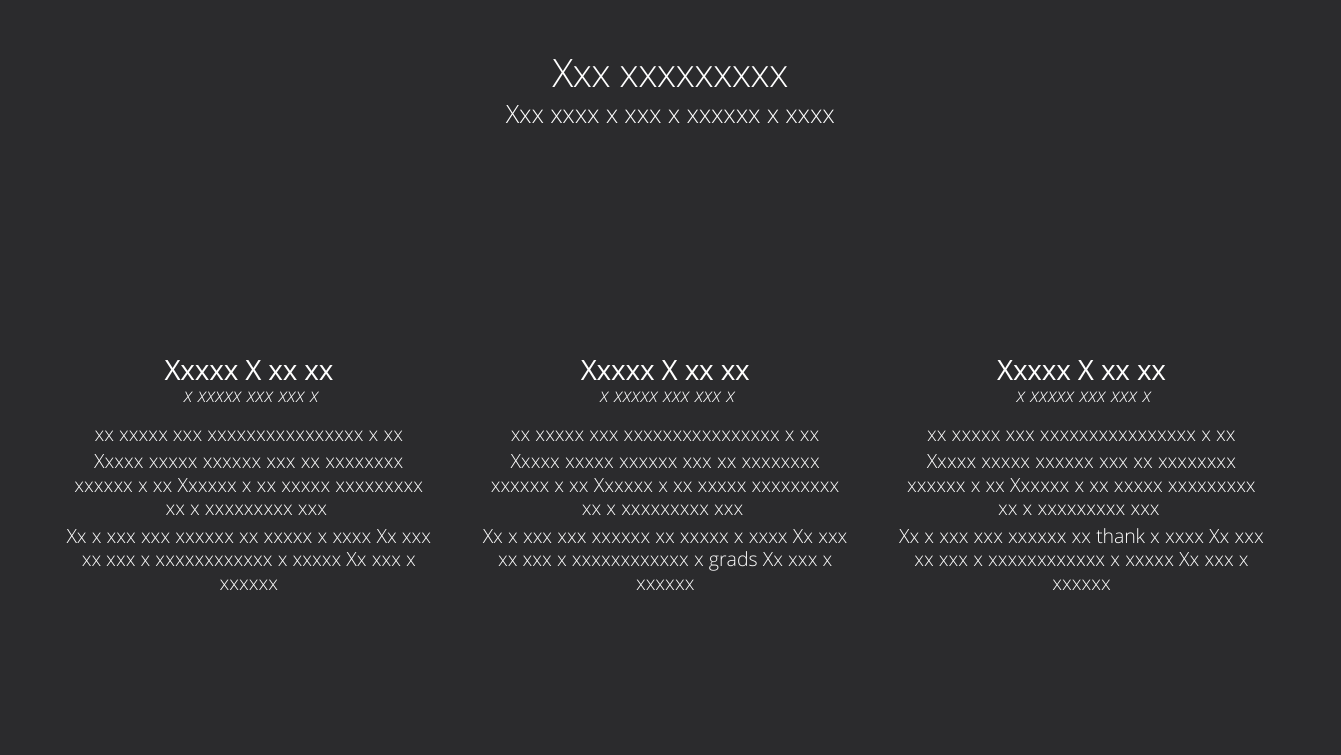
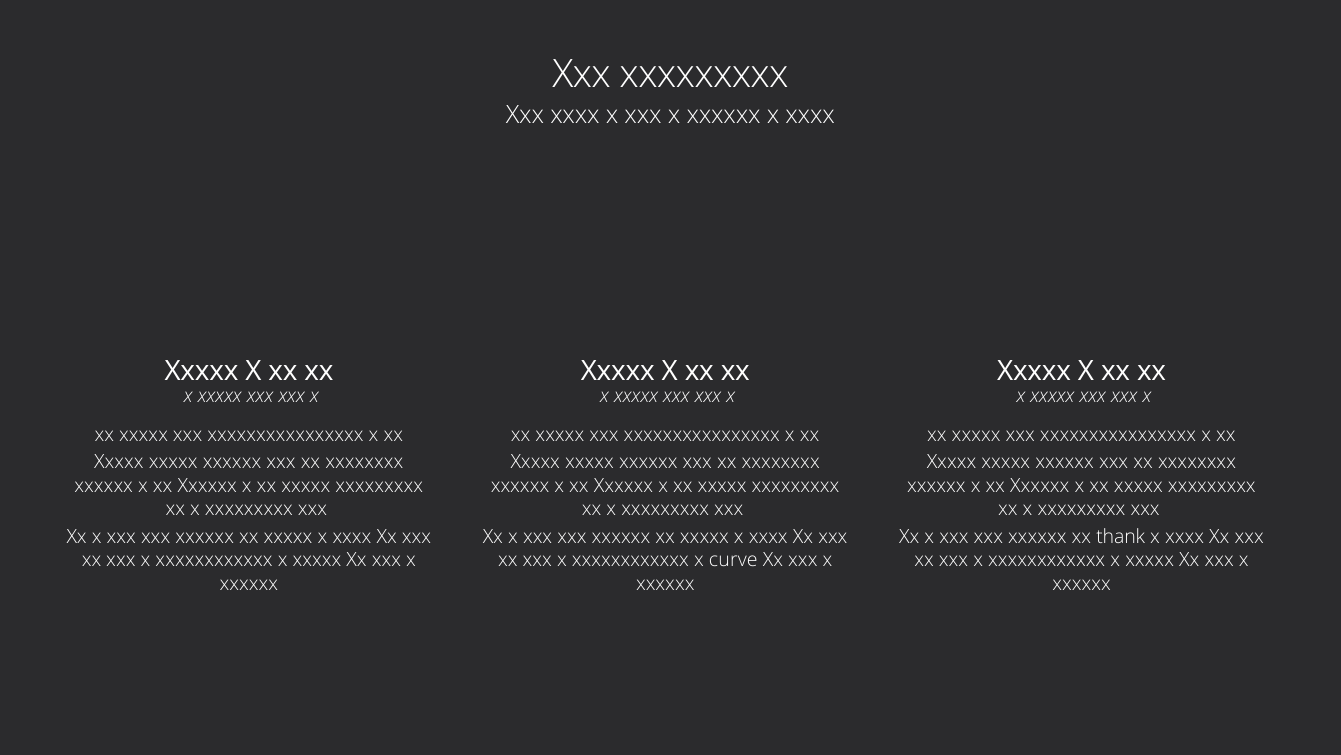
grads: grads -> curve
